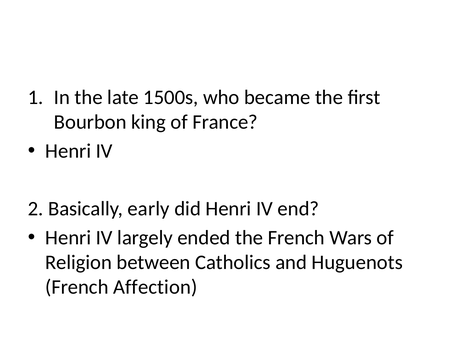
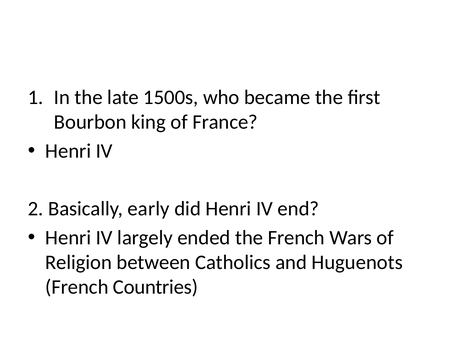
Affection: Affection -> Countries
